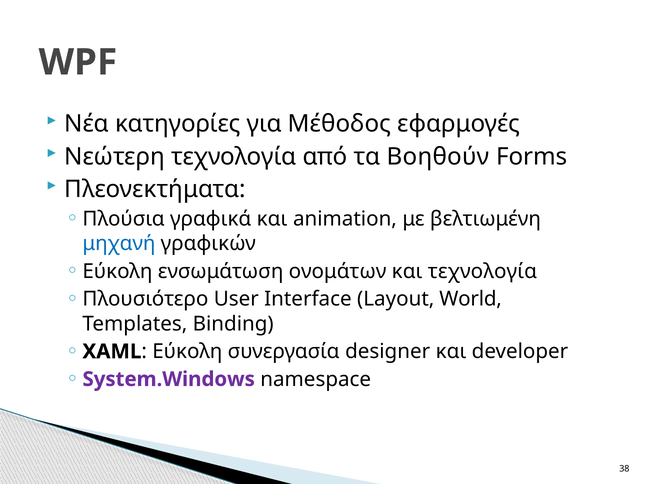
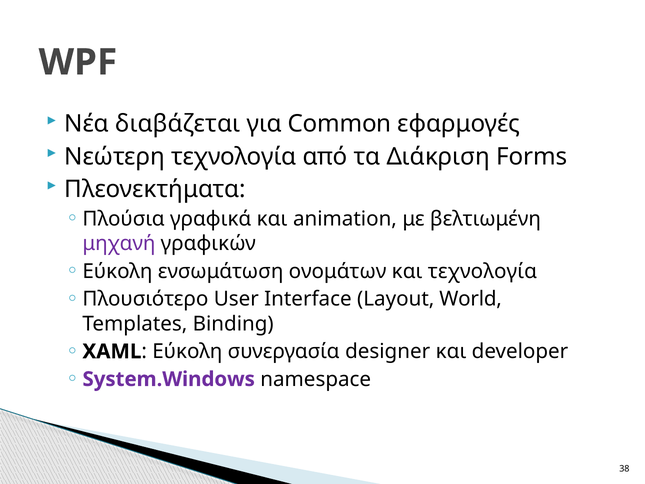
κατηγορίες: κατηγορίες -> διαβάζεται
Μέθοδος: Μέθοδος -> Common
Βοηθούν: Βοηθούν -> Διάκριση
μηχανή colour: blue -> purple
